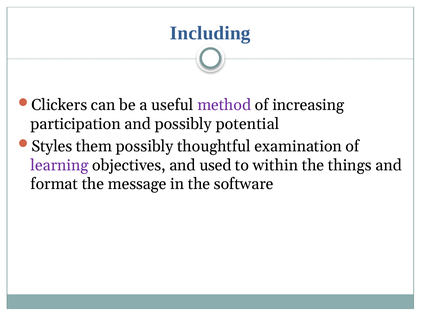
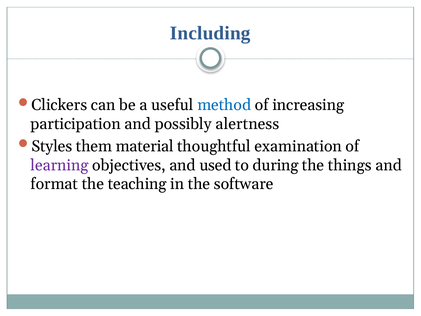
method colour: purple -> blue
potential: potential -> alertness
them possibly: possibly -> material
within: within -> during
message: message -> teaching
